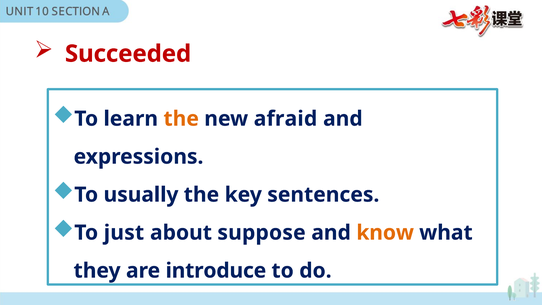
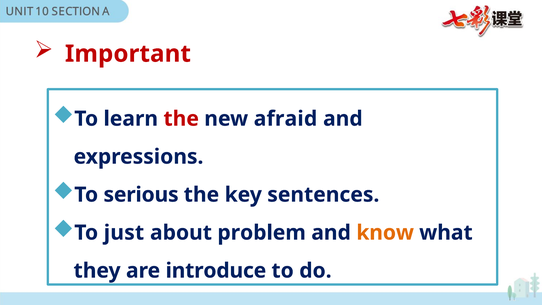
Succeeded: Succeeded -> Important
the at (181, 119) colour: orange -> red
usually: usually -> serious
suppose: suppose -> problem
